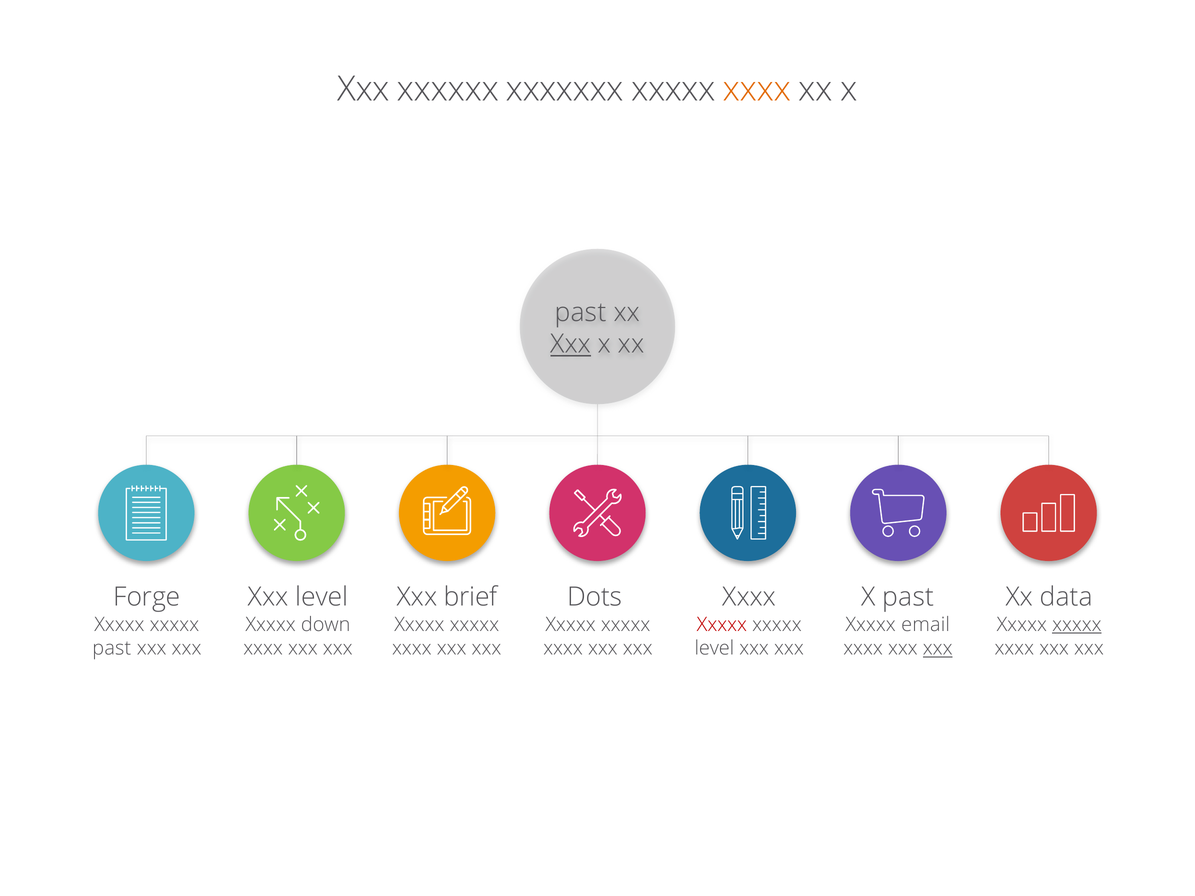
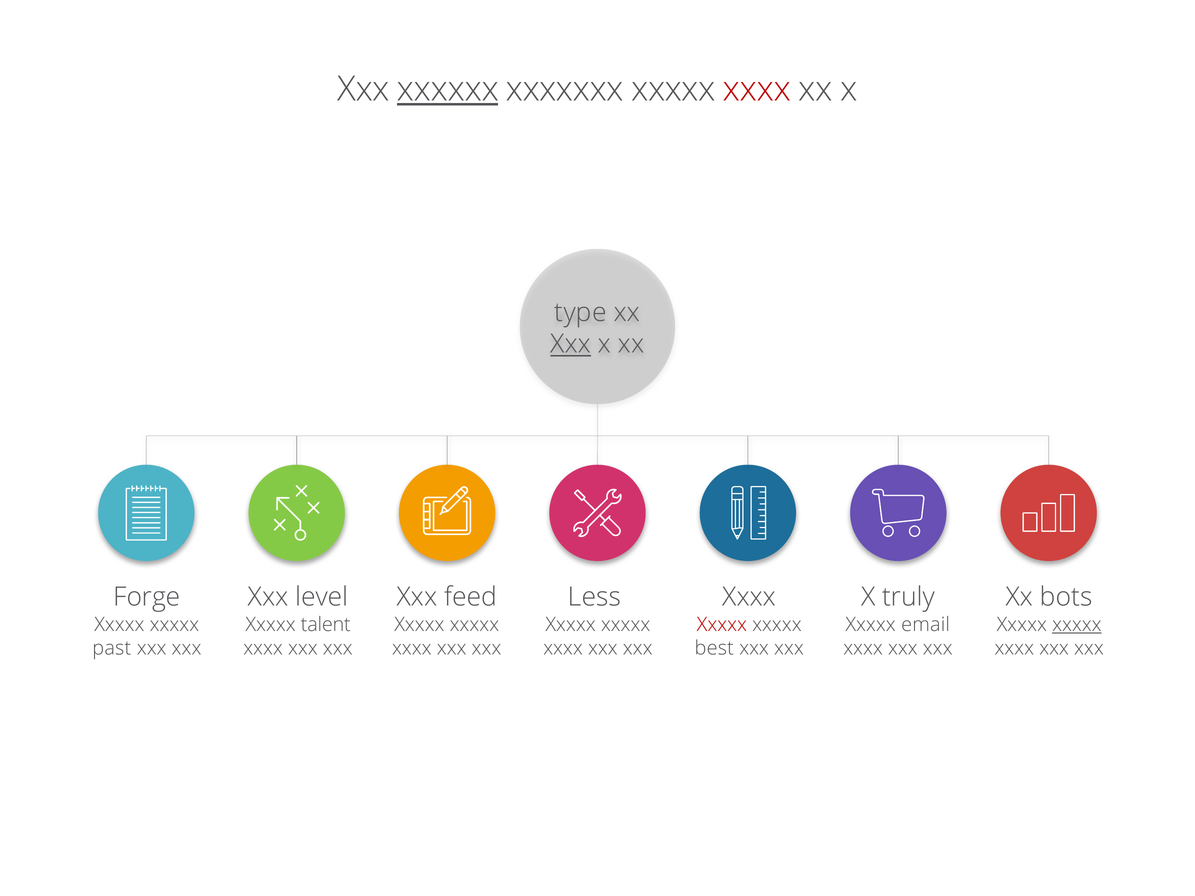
xxxxxx underline: none -> present
xxxx at (757, 89) colour: orange -> red
past at (581, 312): past -> type
brief: brief -> feed
Dots: Dots -> Less
past at (908, 597): past -> truly
data: data -> bots
down: down -> talent
level at (714, 649): level -> best
xxx at (938, 649) underline: present -> none
